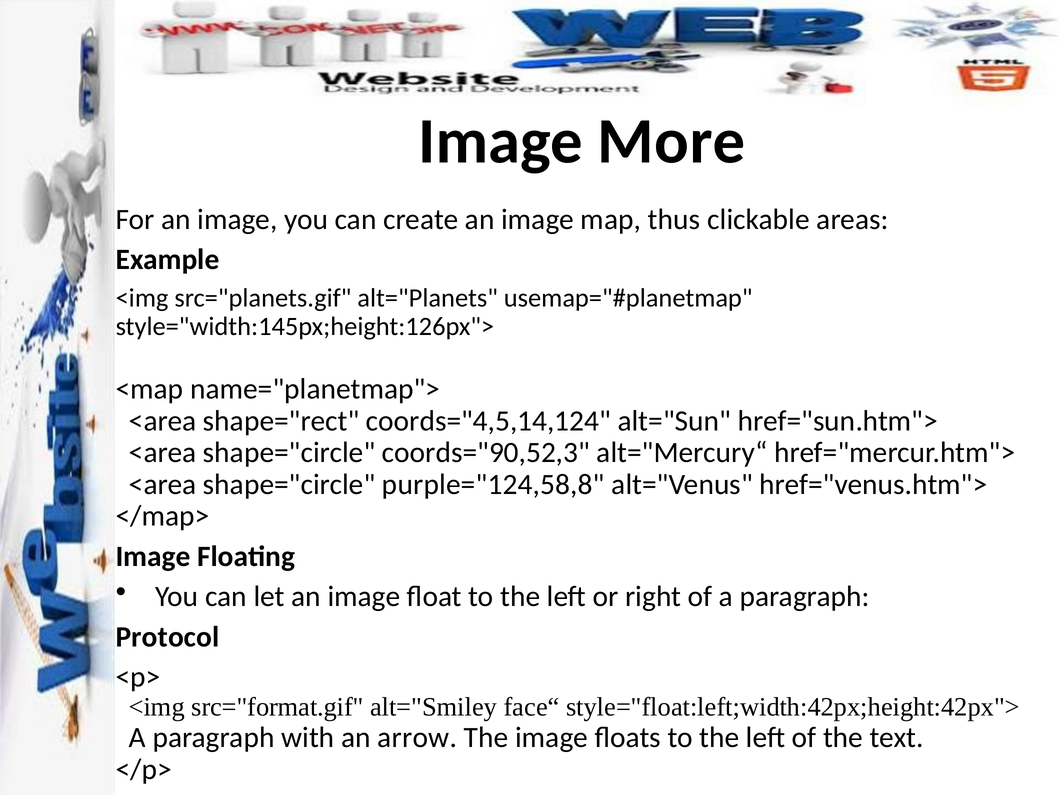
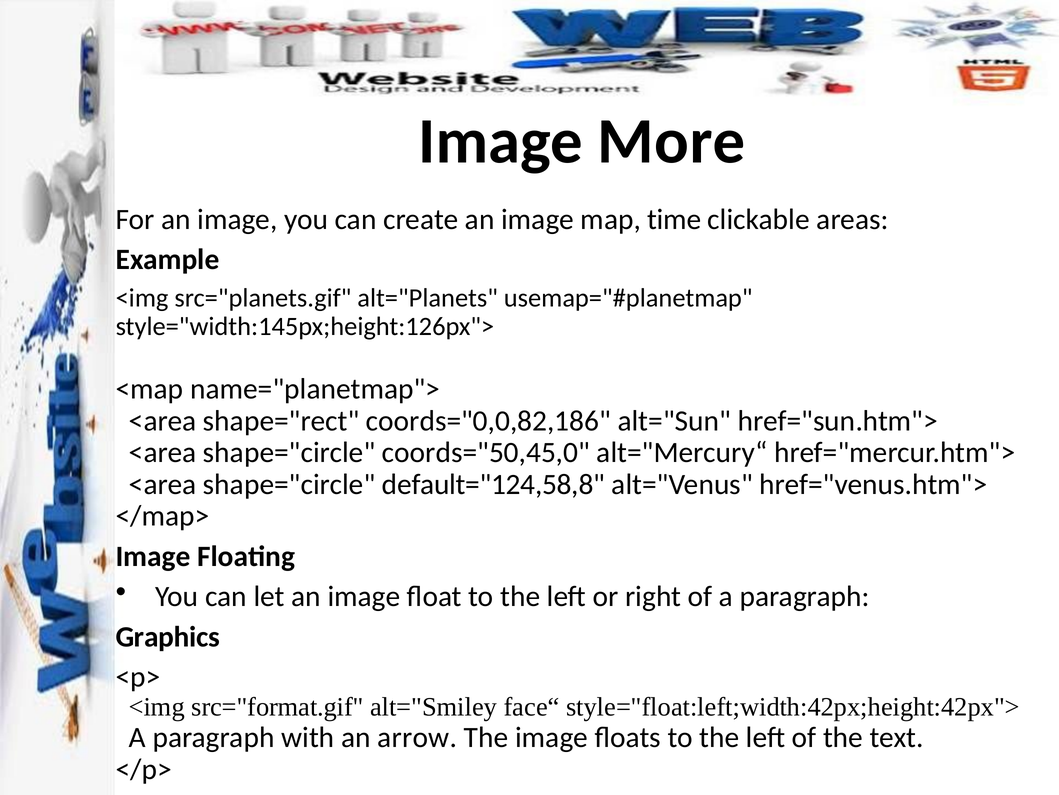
thus: thus -> time
coords="4,5,14,124: coords="4,5,14,124 -> coords="0,0,82,186
coords="90,52,3: coords="90,52,3 -> coords="50,45,0
purple="124,58,8: purple="124,58,8 -> default="124,58,8
Protocol: Protocol -> Graphics
